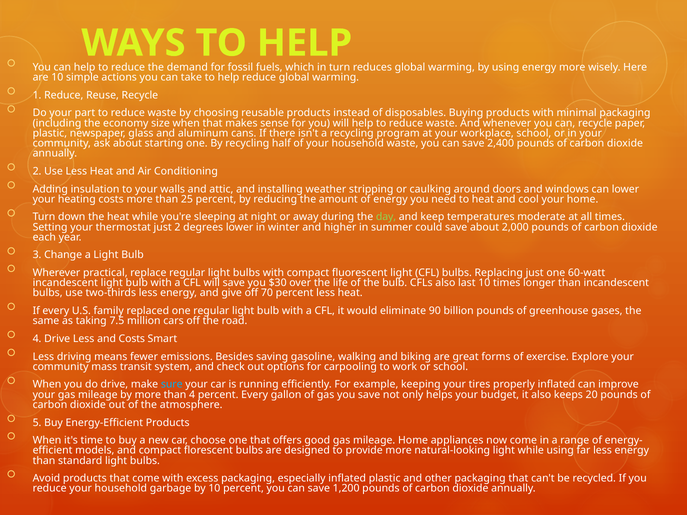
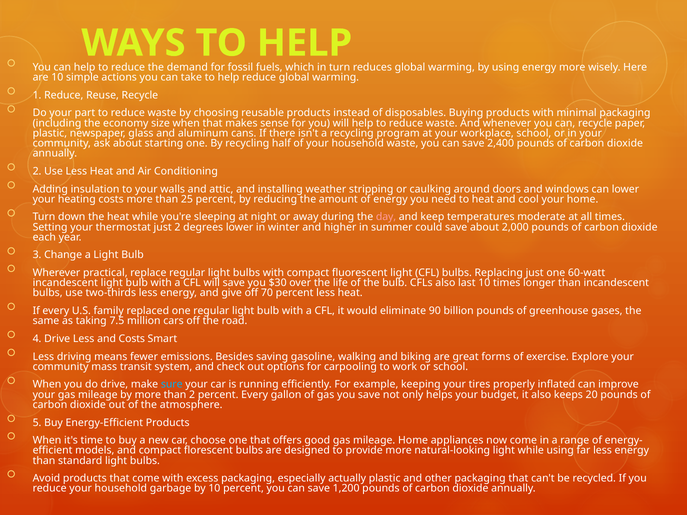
day colour: light green -> pink
than 4: 4 -> 2
especially inflated: inflated -> actually
